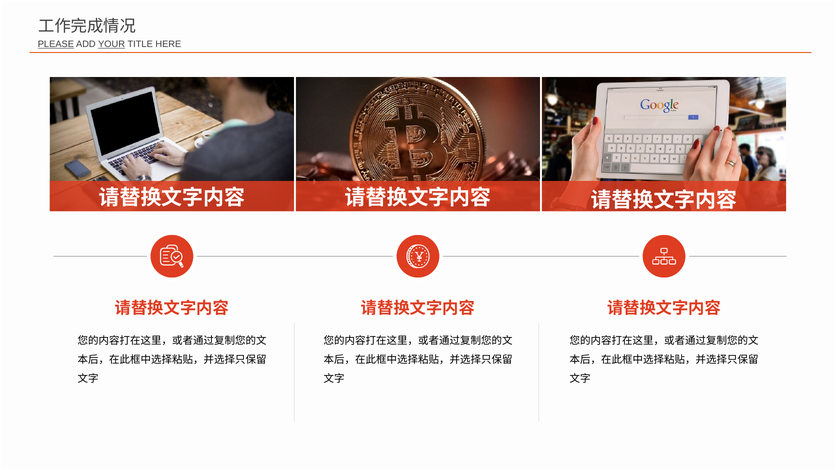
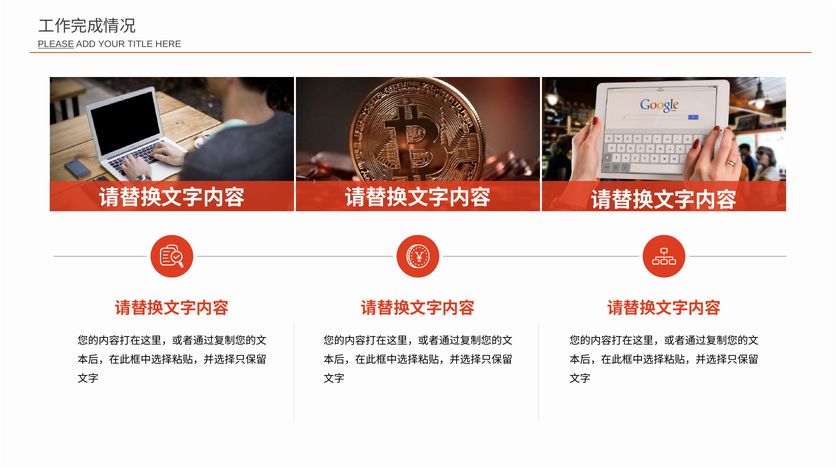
YOUR underline: present -> none
